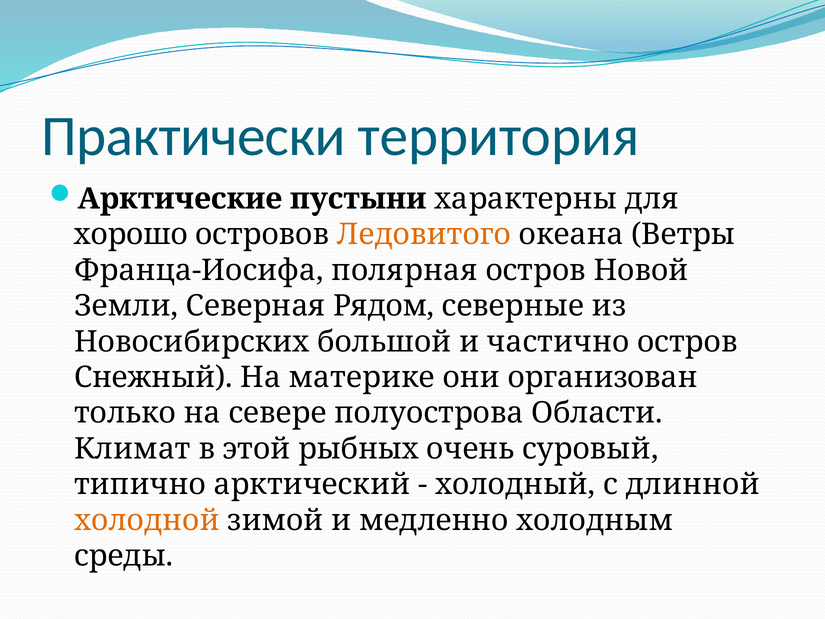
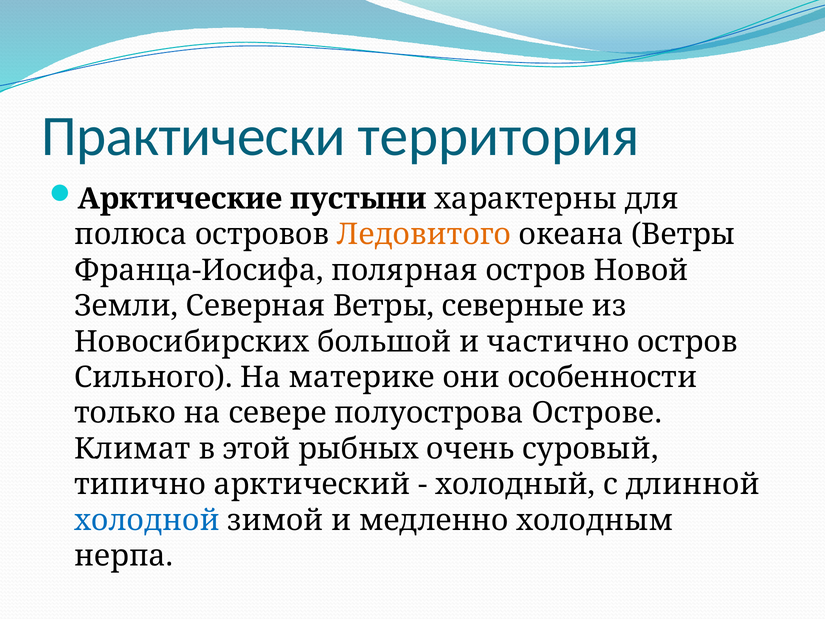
хорошо: хорошо -> полюса
Северная Рядом: Рядом -> Ветры
Снежный: Снежный -> Сильного
организован: организован -> особенности
Области: Области -> Острове
холодной colour: orange -> blue
среды: среды -> нерпа
